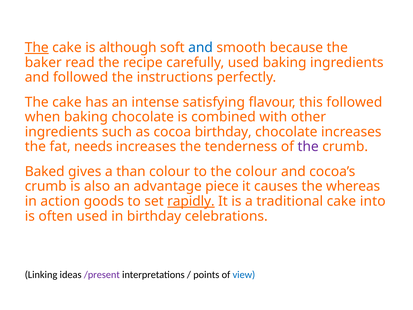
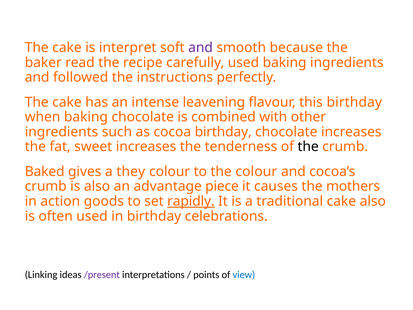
The at (37, 48) underline: present -> none
although: although -> interpret
and at (201, 48) colour: blue -> purple
satisfying: satisfying -> leavening
this followed: followed -> birthday
needs: needs -> sweet
the at (308, 147) colour: purple -> black
than: than -> they
whereas: whereas -> mothers
cake into: into -> also
